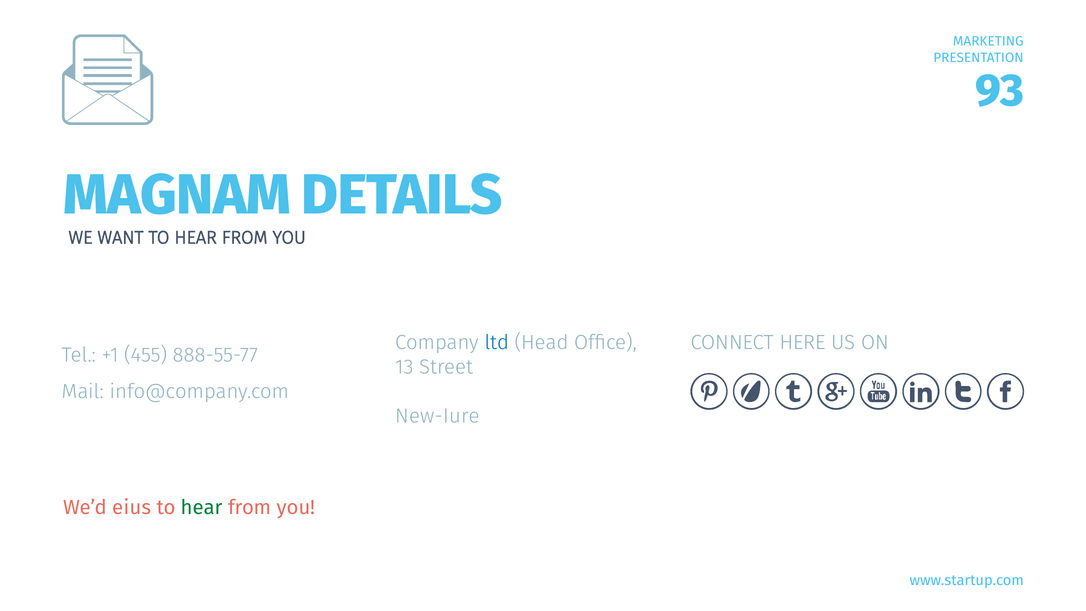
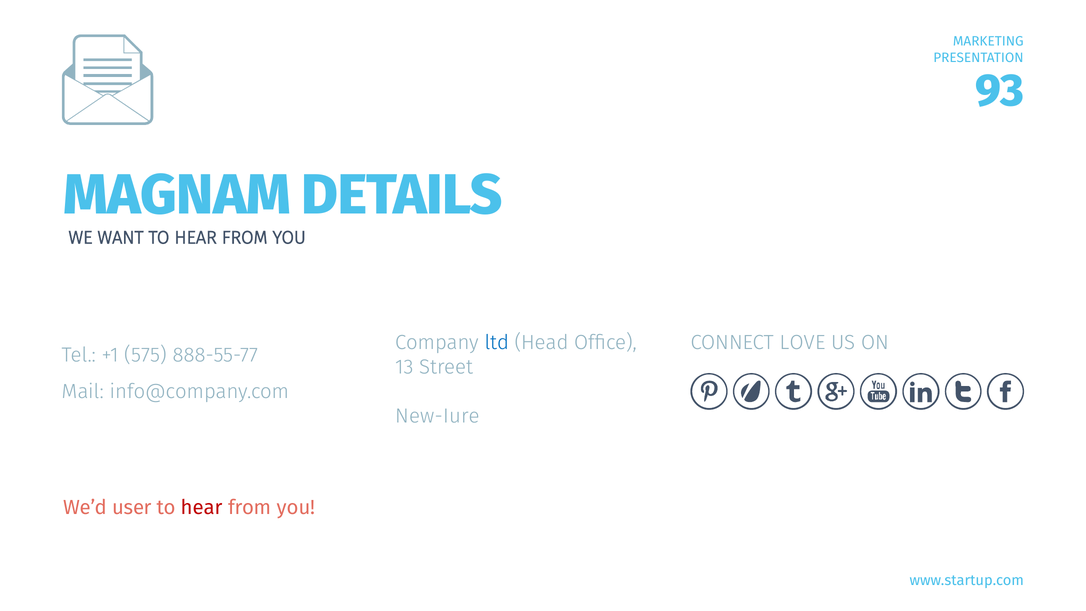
HERE: HERE -> LOVE
455: 455 -> 575
eius: eius -> user
hear at (202, 507) colour: green -> red
